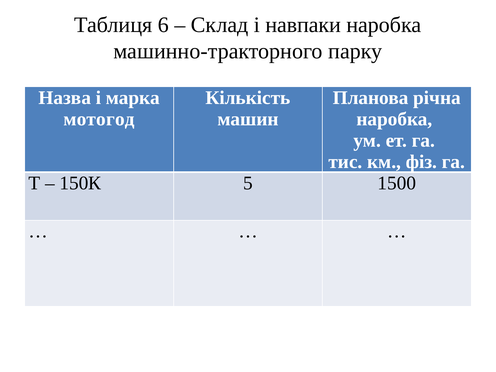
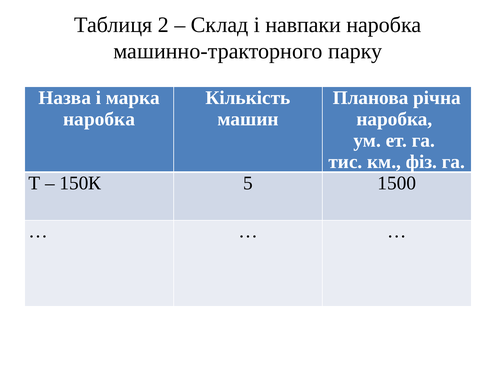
6: 6 -> 2
мотогод at (99, 119): мотогод -> наробка
